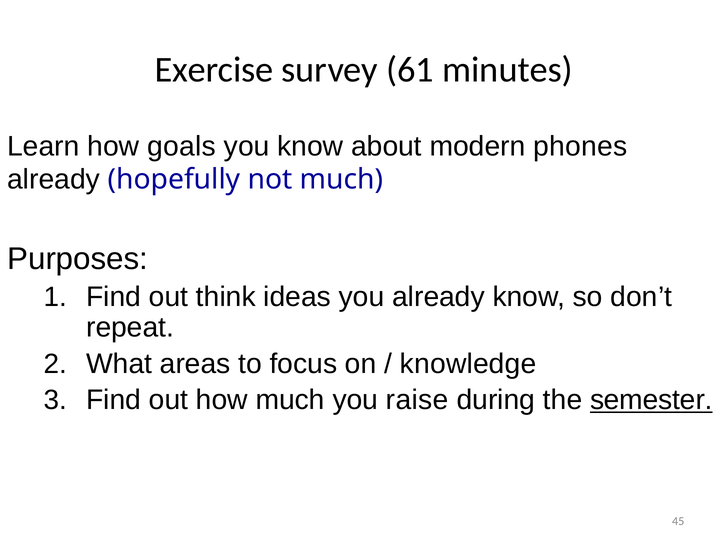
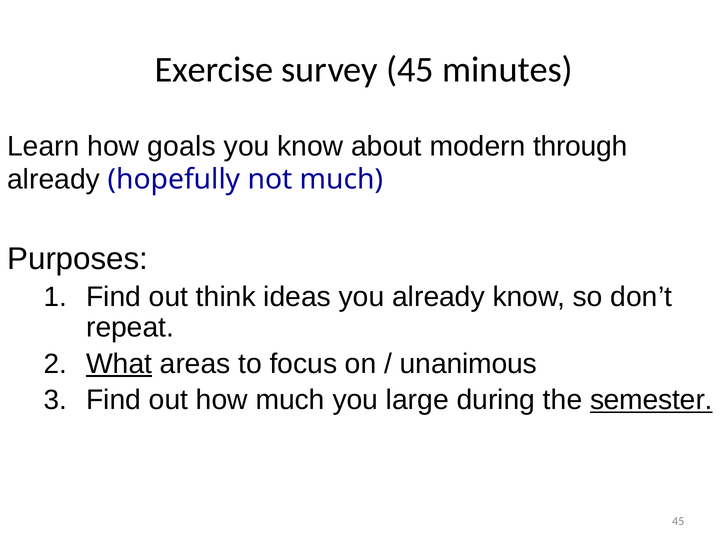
survey 61: 61 -> 45
phones: phones -> through
What underline: none -> present
knowledge: knowledge -> unanimous
raise: raise -> large
